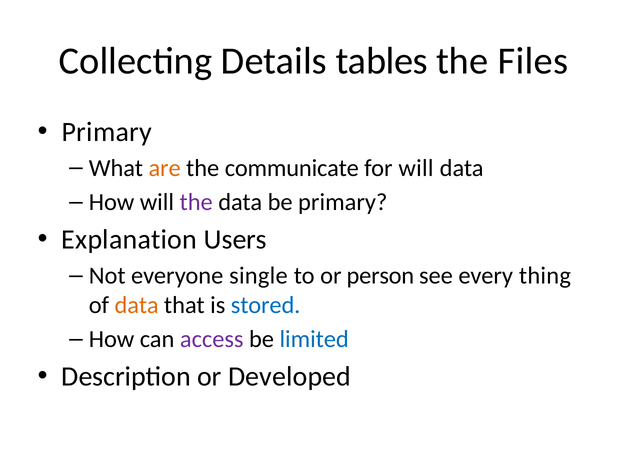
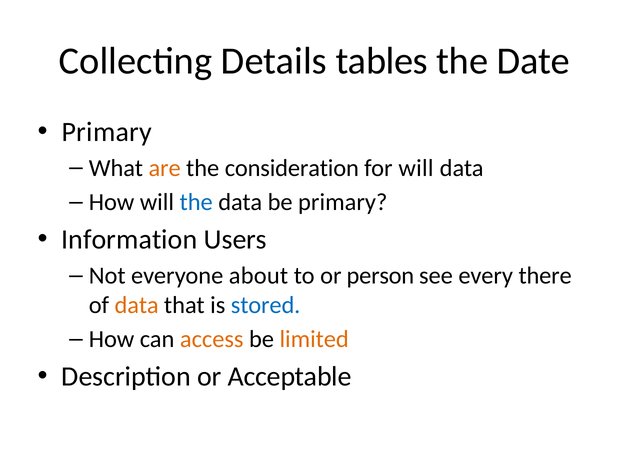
Files: Files -> Date
communicate: communicate -> consideration
the at (196, 202) colour: purple -> blue
Explanation: Explanation -> Information
single: single -> about
thing: thing -> there
access colour: purple -> orange
limited colour: blue -> orange
Developed: Developed -> Acceptable
